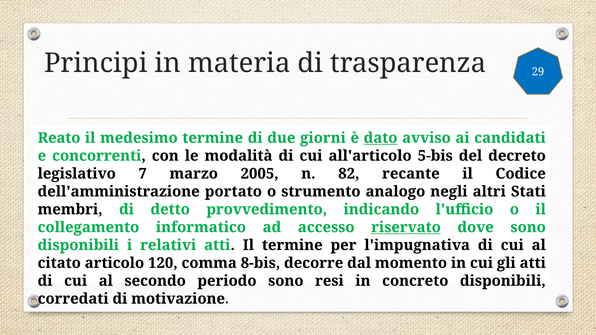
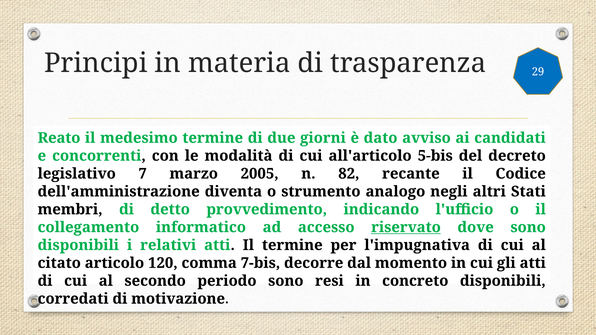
dato underline: present -> none
portato: portato -> diventa
8-bis: 8-bis -> 7-bis
